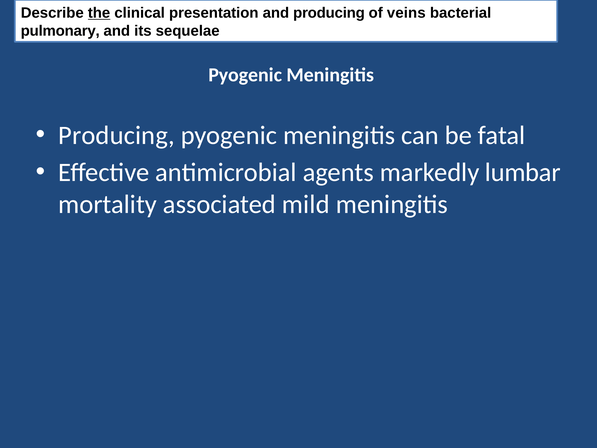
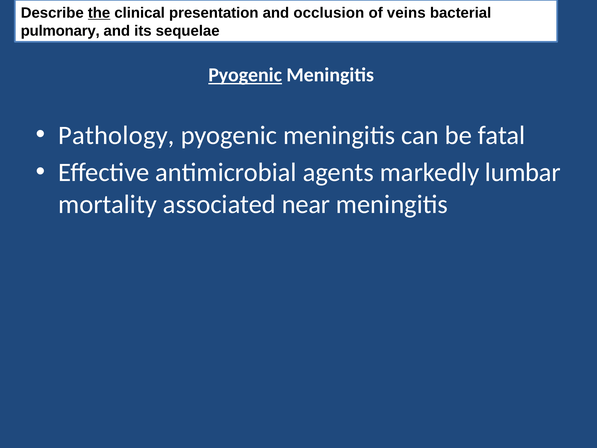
and producing: producing -> occlusion
Pyogenic at (245, 75) underline: none -> present
Producing at (116, 135): Producing -> Pathology
mild: mild -> near
